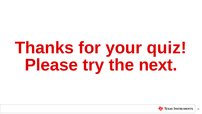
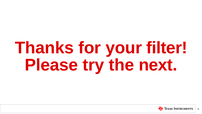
quiz: quiz -> filter
